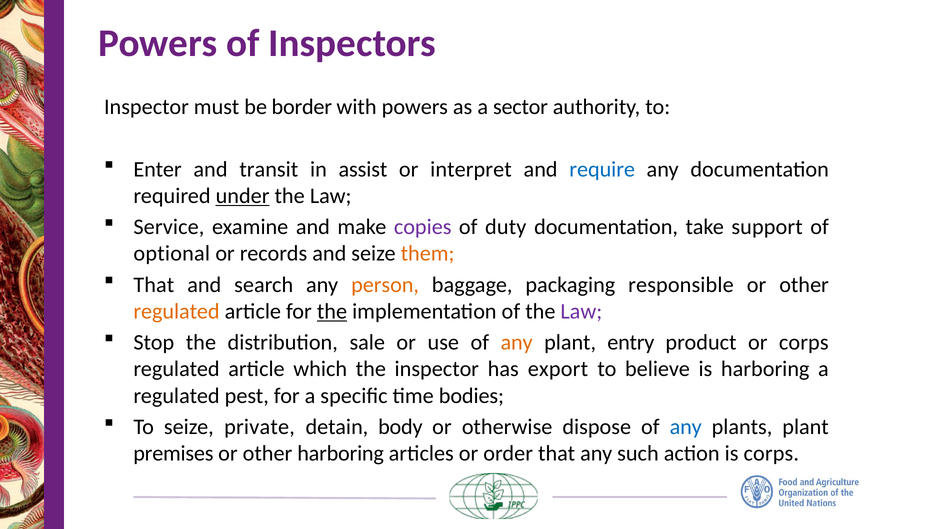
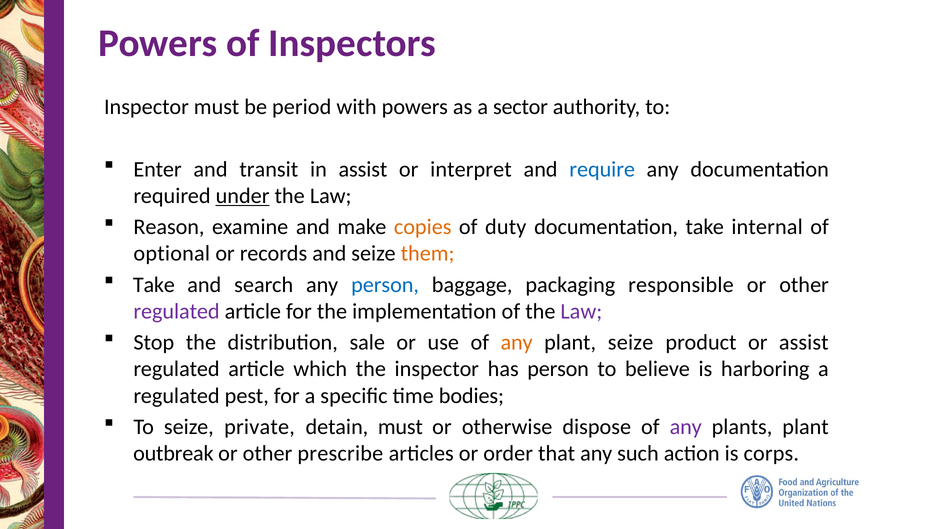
border: border -> period
Service: Service -> Reason
copies colour: purple -> orange
support: support -> internal
That at (154, 285): That -> Take
person at (385, 285) colour: orange -> blue
regulated at (177, 312) colour: orange -> purple
the at (332, 312) underline: present -> none
plant entry: entry -> seize
or corps: corps -> assist
has export: export -> person
detain body: body -> must
any at (686, 427) colour: blue -> purple
premises: premises -> outbreak
other harboring: harboring -> prescribe
